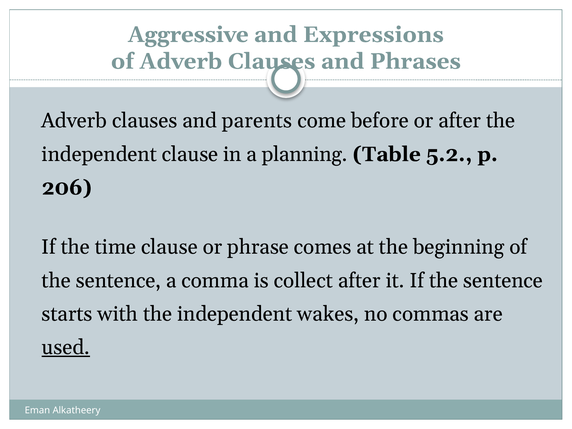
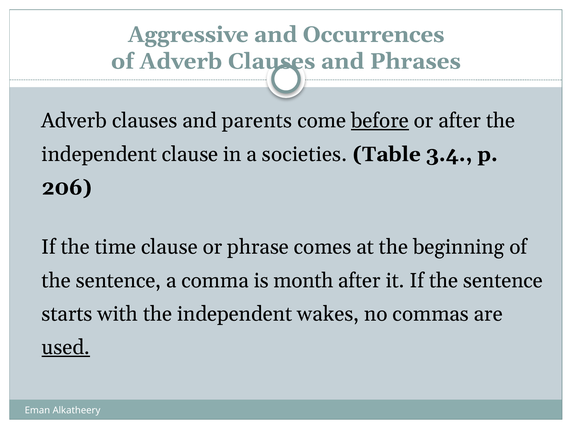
Expressions: Expressions -> Occurrences
before underline: none -> present
planning: planning -> societies
5.2: 5.2 -> 3.4
collect: collect -> month
